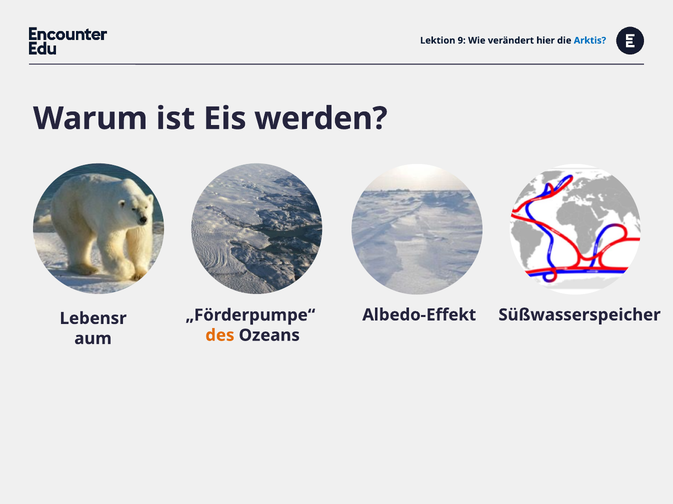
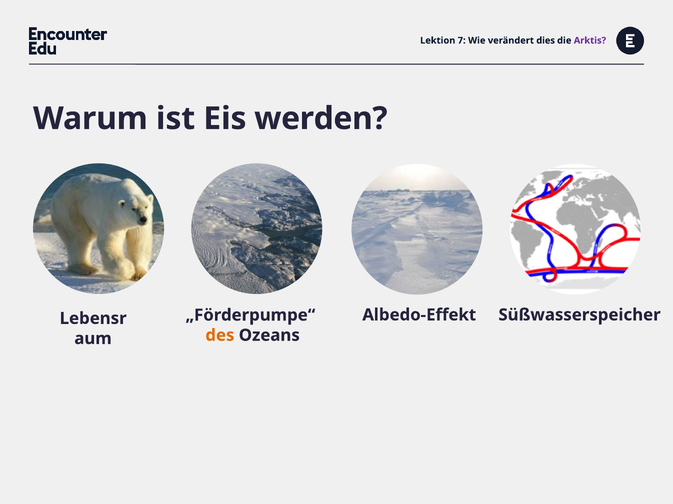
9: 9 -> 7
hier: hier -> dies
Arktis colour: blue -> purple
